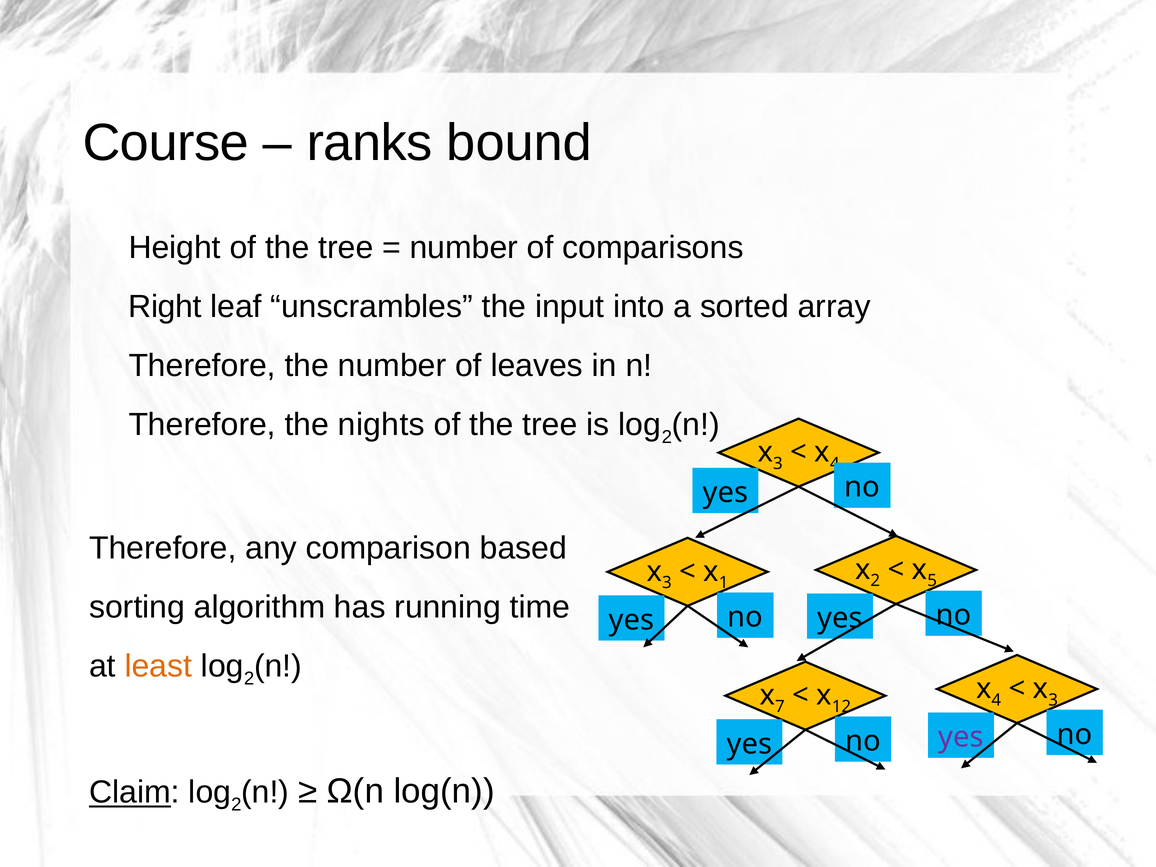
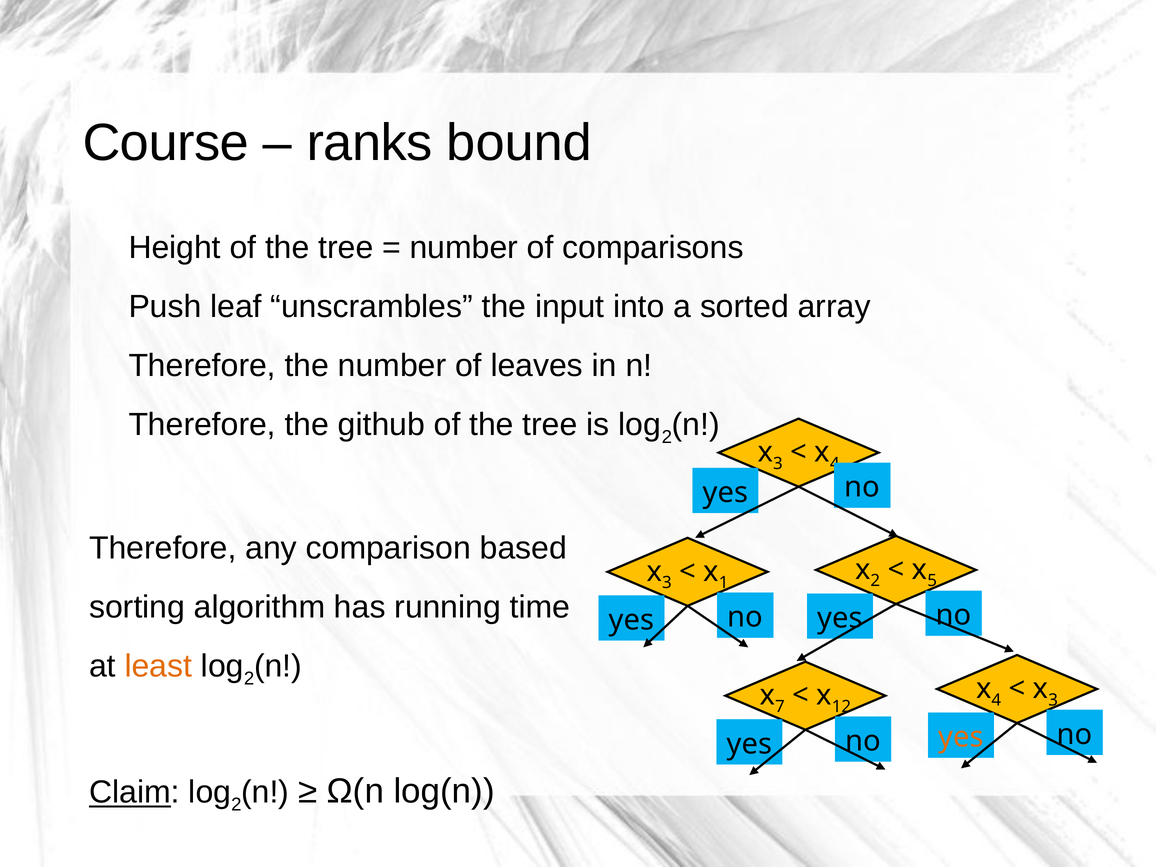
Right: Right -> Push
nights: nights -> github
yes at (961, 737) colour: purple -> orange
